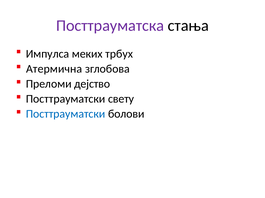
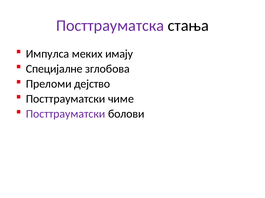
трбух: трбух -> имају
Атермична: Атермична -> Специјалне
свету: свету -> чиме
Посттрауматски at (66, 114) colour: blue -> purple
